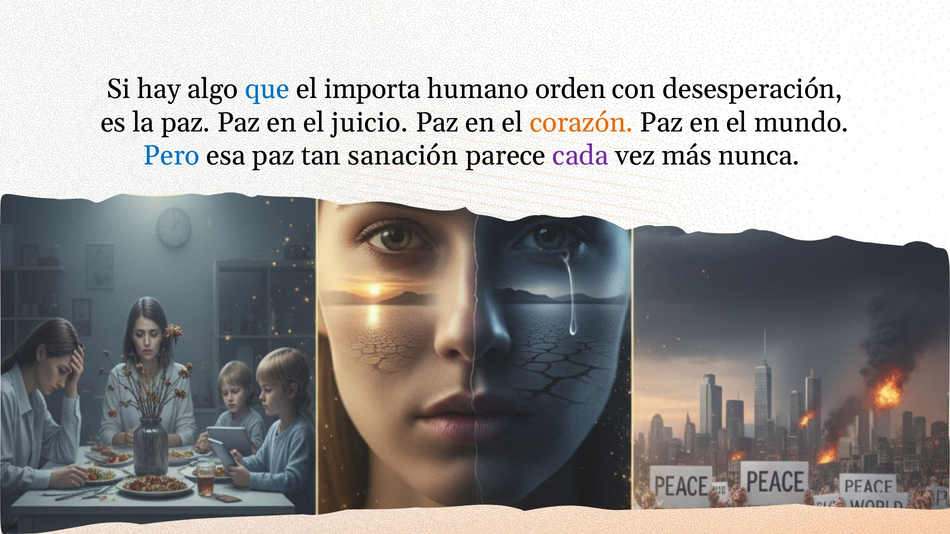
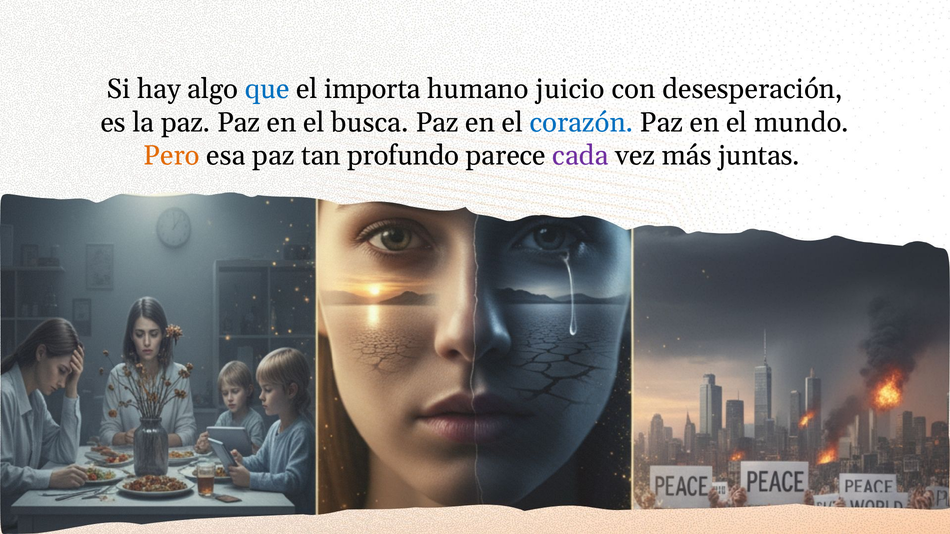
orden: orden -> juicio
juicio: juicio -> busca
corazón colour: orange -> blue
Pero colour: blue -> orange
sanación: sanación -> profundo
nunca: nunca -> juntas
